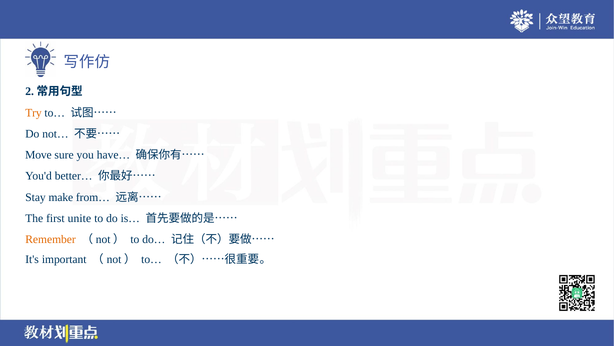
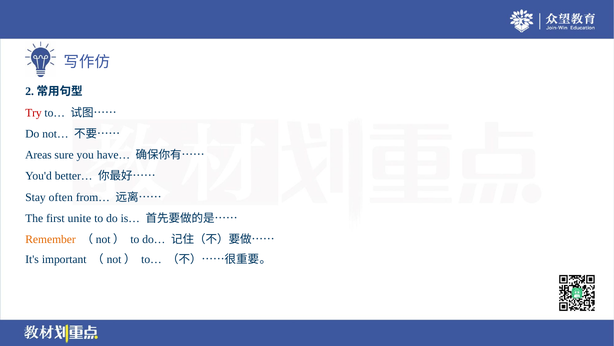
Try colour: orange -> red
Move: Move -> Areas
make: make -> often
